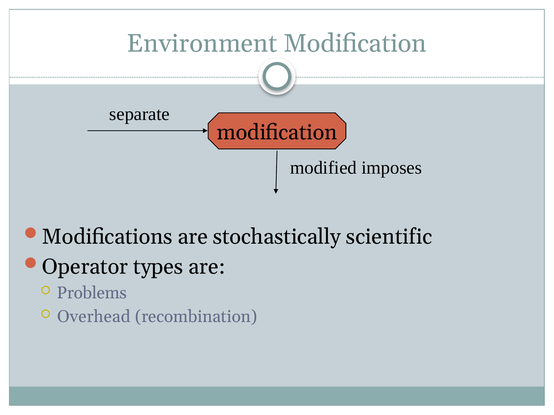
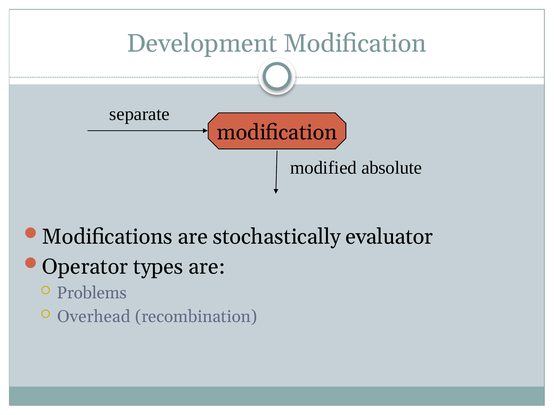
Environment: Environment -> Development
imposes: imposes -> absolute
scientific: scientific -> evaluator
